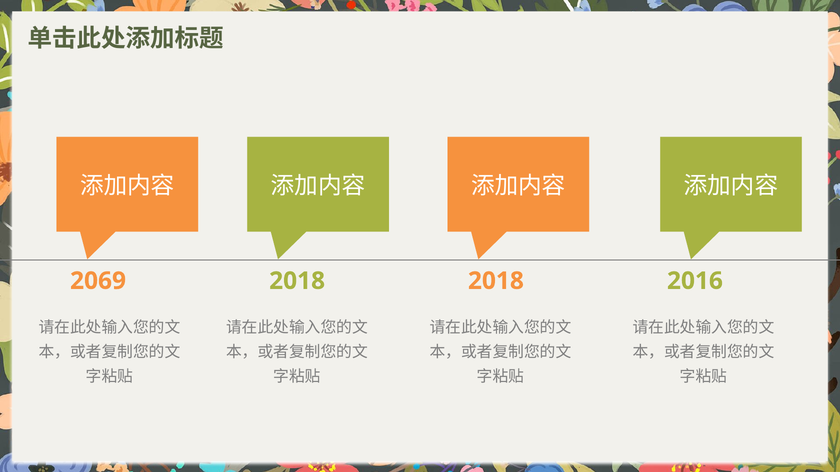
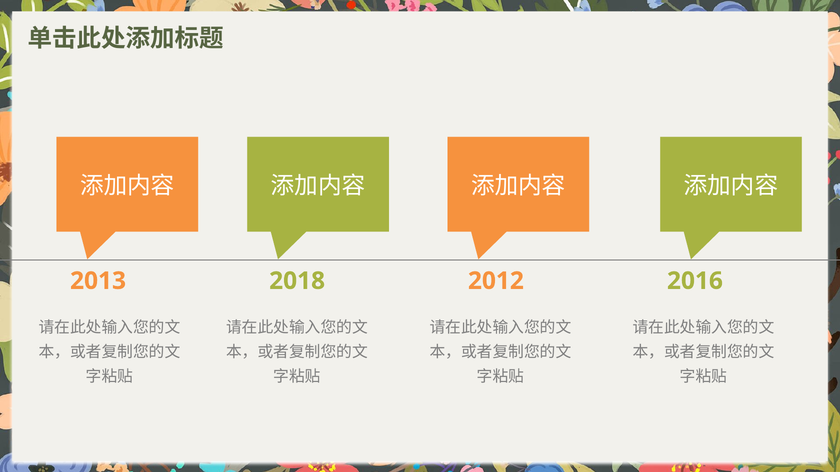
2069: 2069 -> 2013
2018 2018: 2018 -> 2012
